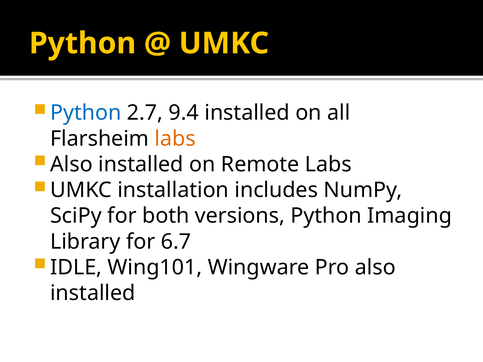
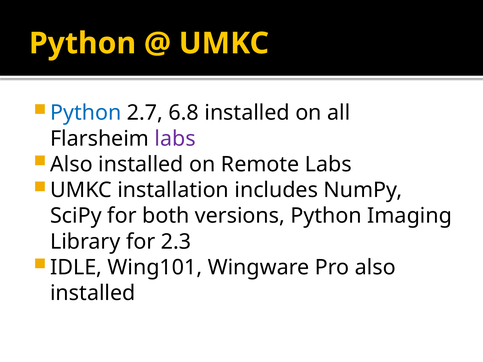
9.4: 9.4 -> 6.8
labs at (175, 139) colour: orange -> purple
6.7: 6.7 -> 2.3
